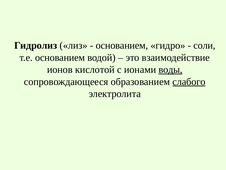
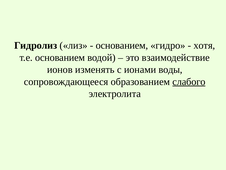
соли: соли -> хотя
кислотой: кислотой -> изменять
воды underline: present -> none
